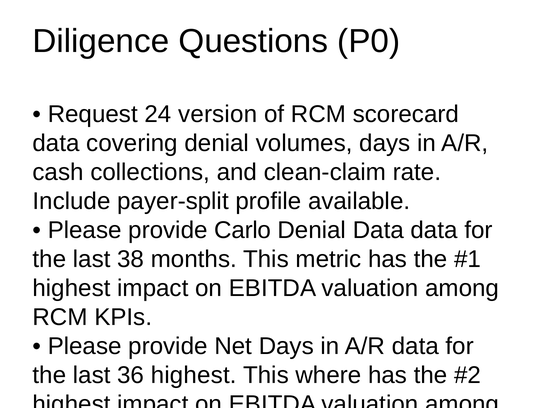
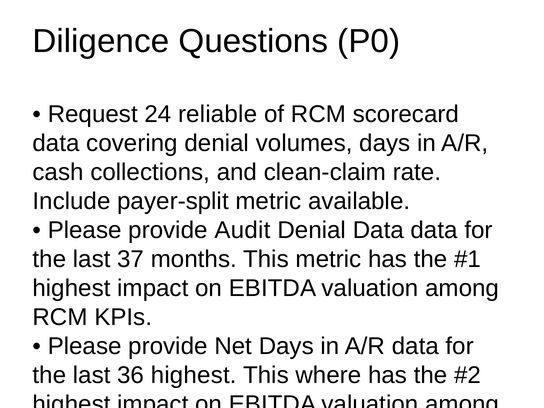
version: version -> reliable
payer-split profile: profile -> metric
Carlo: Carlo -> Audit
38: 38 -> 37
